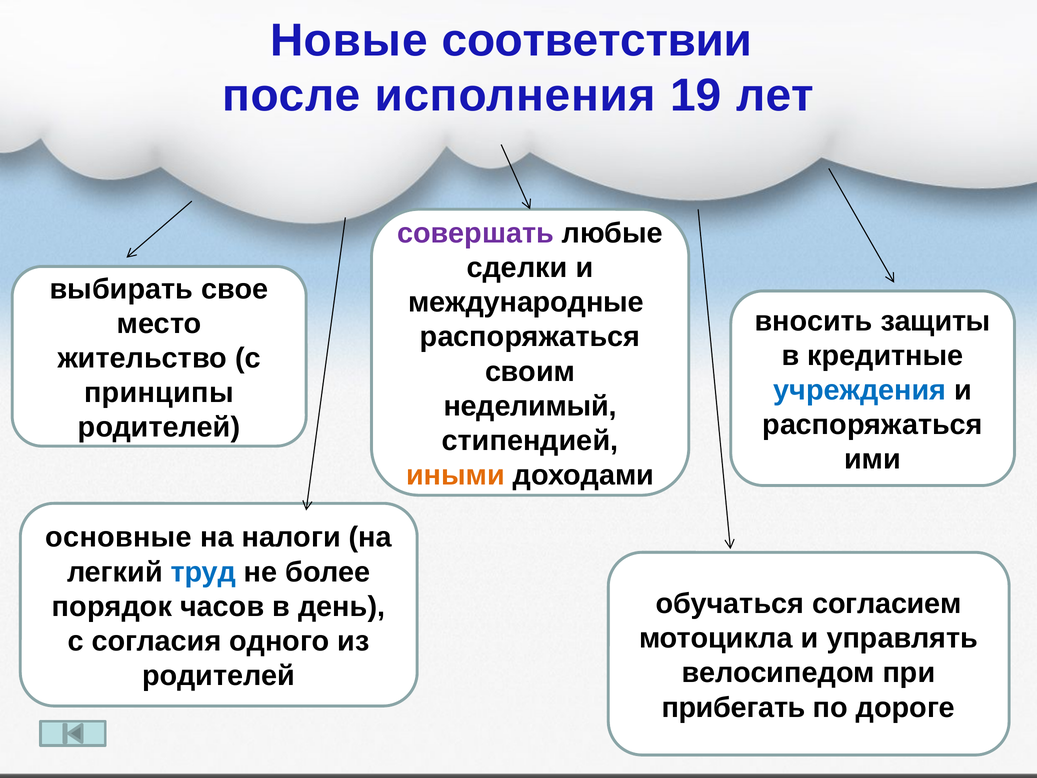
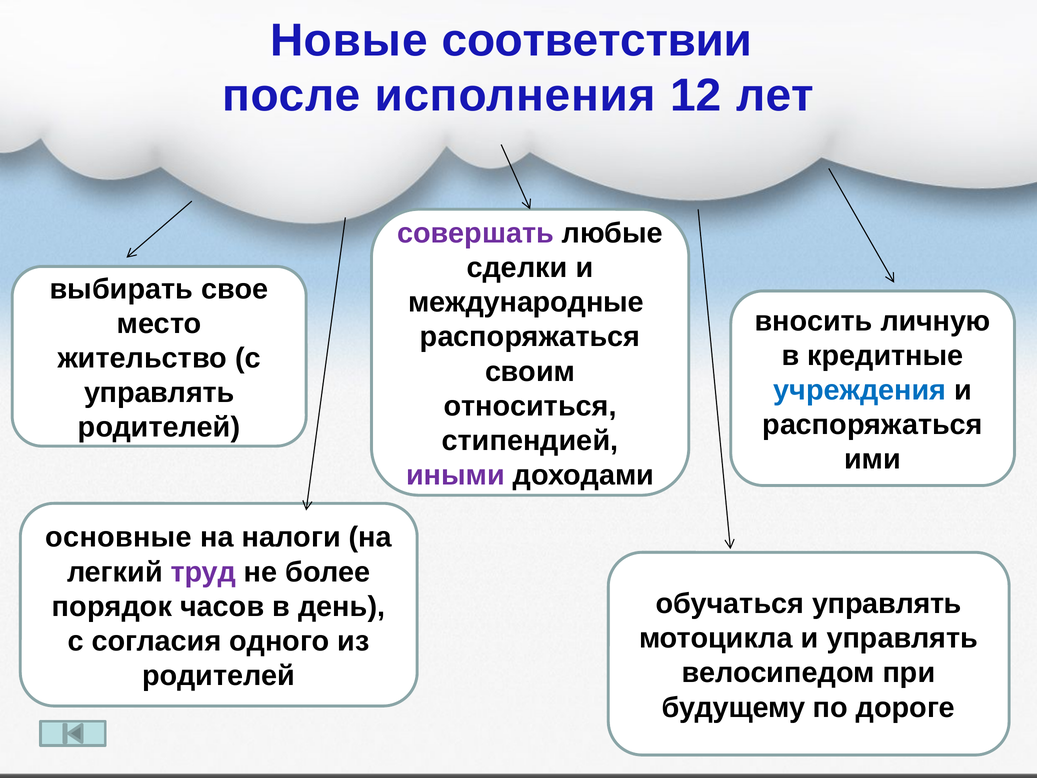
19: 19 -> 12
защиты: защиты -> личную
принципы at (159, 393): принципы -> управлять
неделимый: неделимый -> относиться
иными colour: orange -> purple
труд colour: blue -> purple
обучаться согласием: согласием -> управлять
прибегать: прибегать -> будущему
